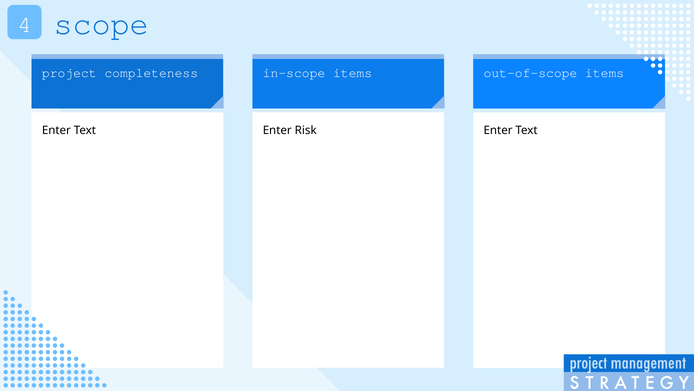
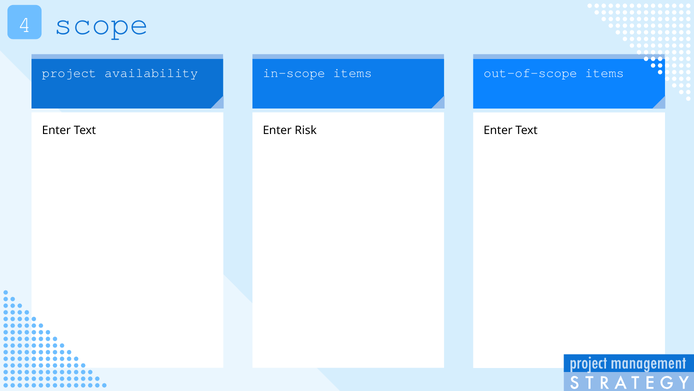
completeness: completeness -> availability
